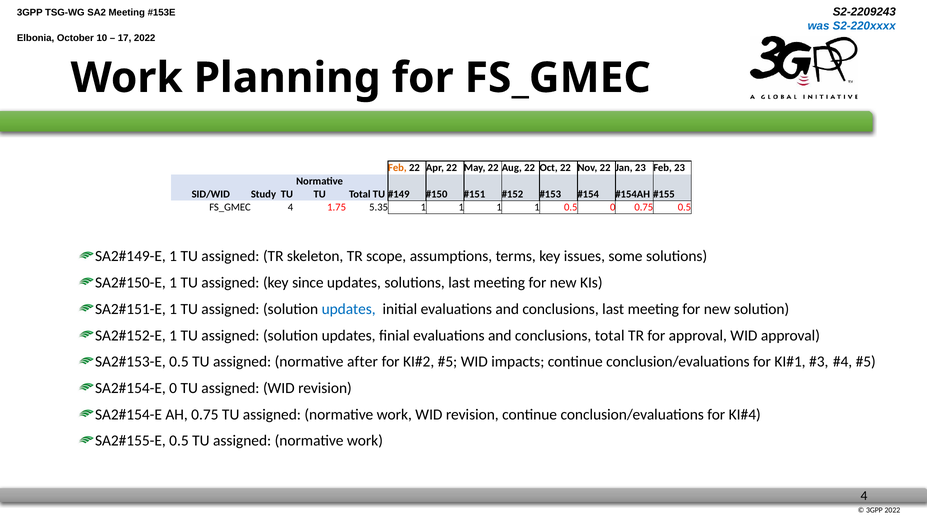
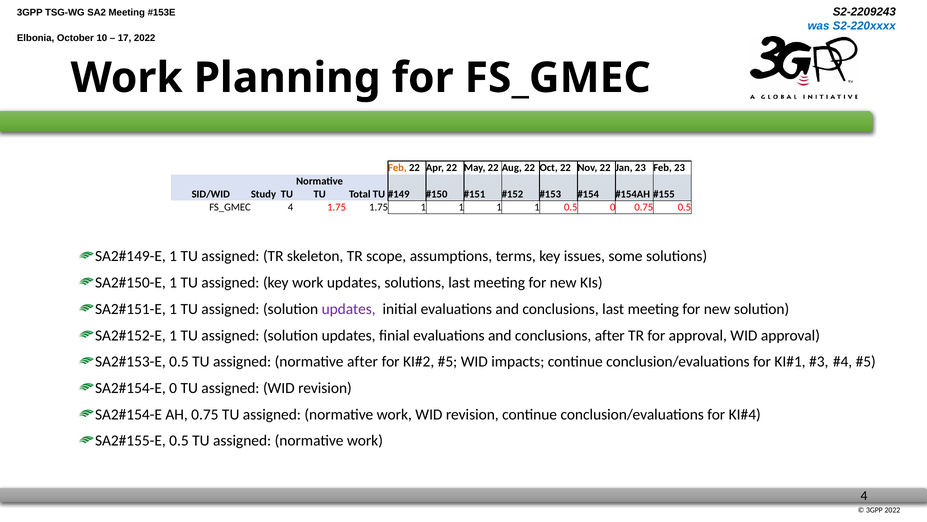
1.75 5.35: 5.35 -> 1.75
key since: since -> work
updates at (349, 309) colour: blue -> purple
conclusions total: total -> after
